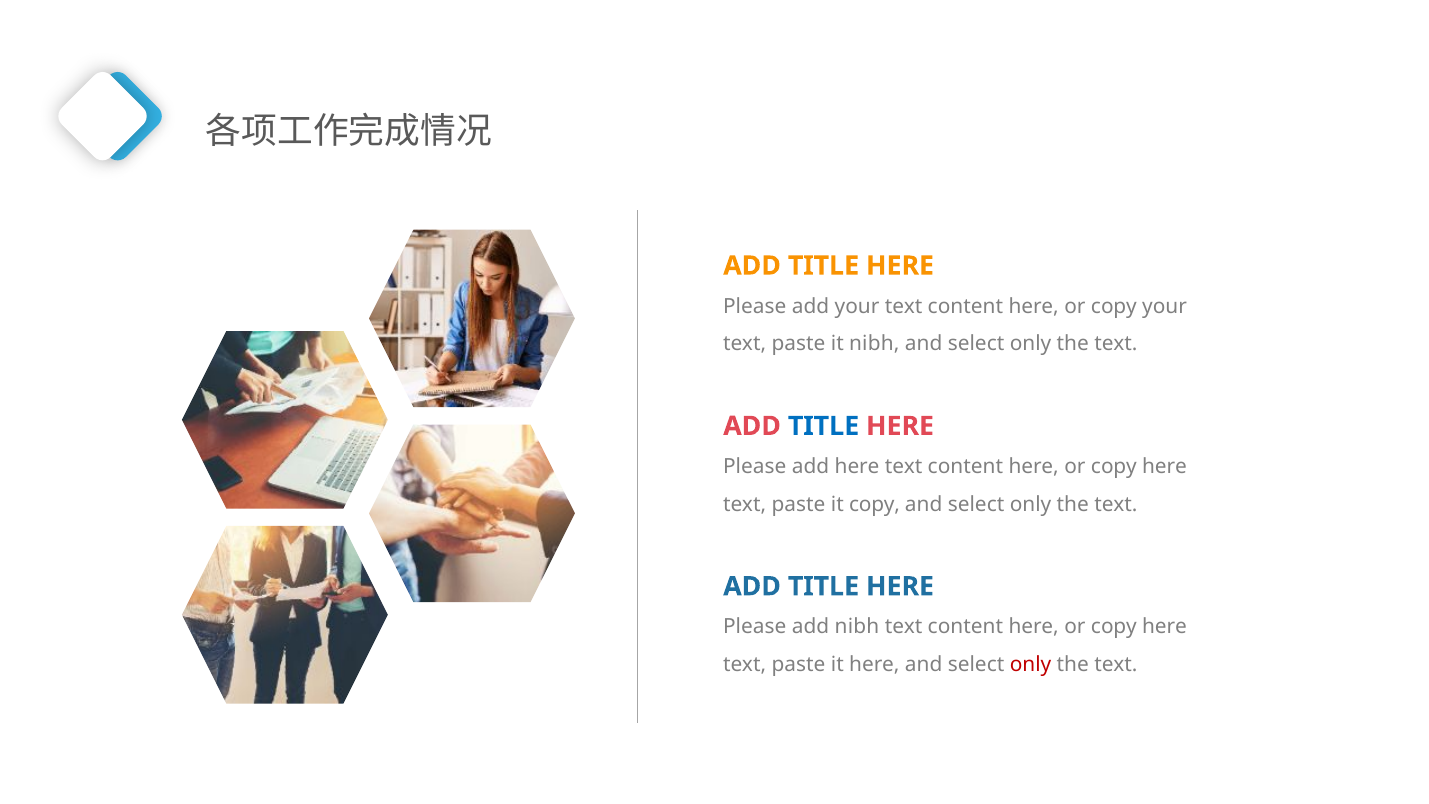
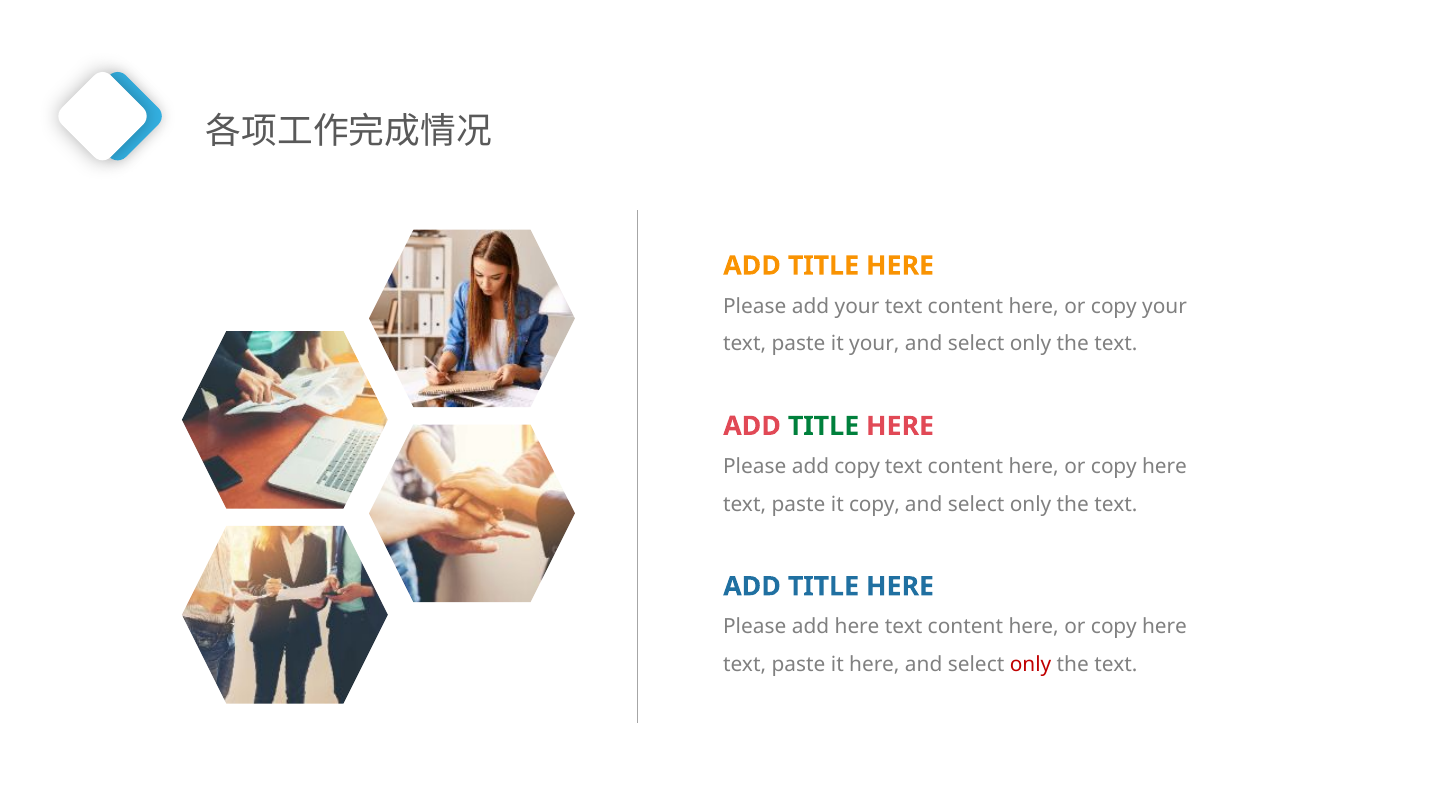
it nibh: nibh -> your
TITLE at (823, 426) colour: blue -> green
add here: here -> copy
add nibh: nibh -> here
